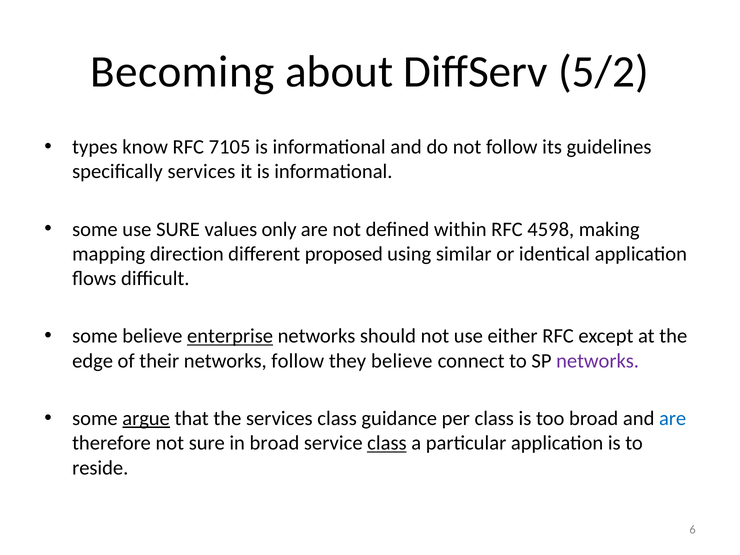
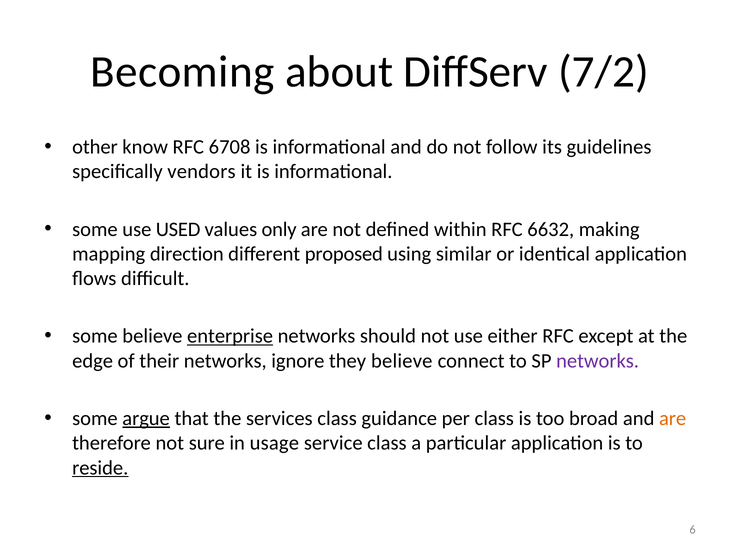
5/2: 5/2 -> 7/2
types: types -> other
7105: 7105 -> 6708
specifically services: services -> vendors
use SURE: SURE -> USED
4598: 4598 -> 6632
networks follow: follow -> ignore
are at (673, 418) colour: blue -> orange
in broad: broad -> usage
class at (387, 443) underline: present -> none
reside underline: none -> present
